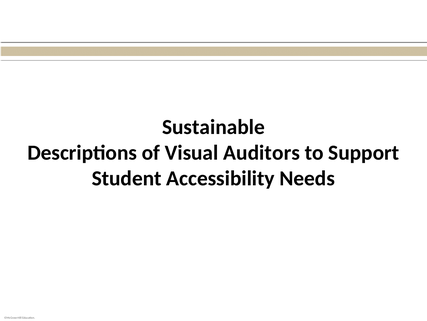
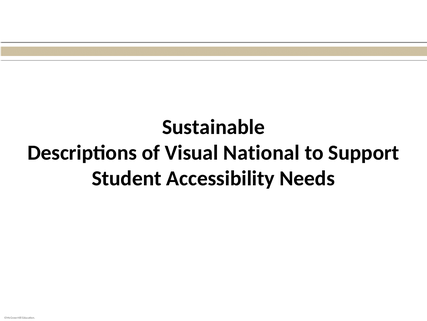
Auditors: Auditors -> National
